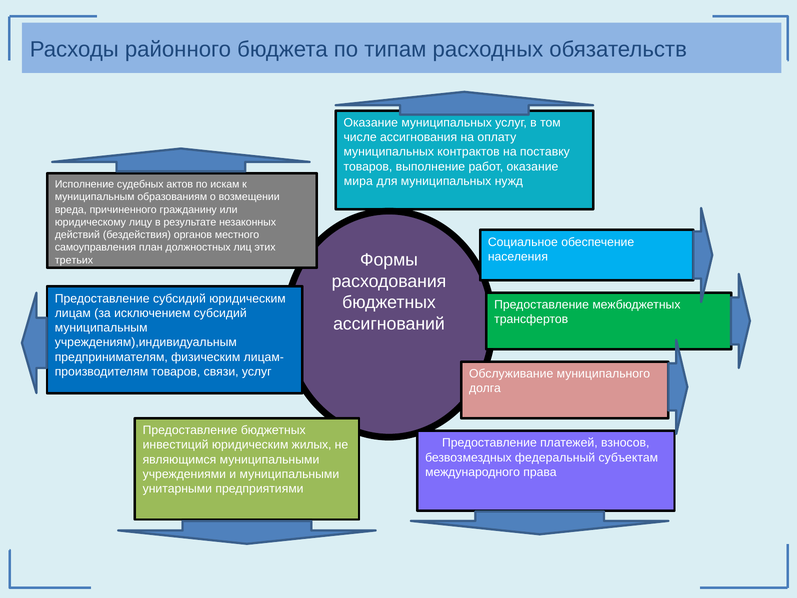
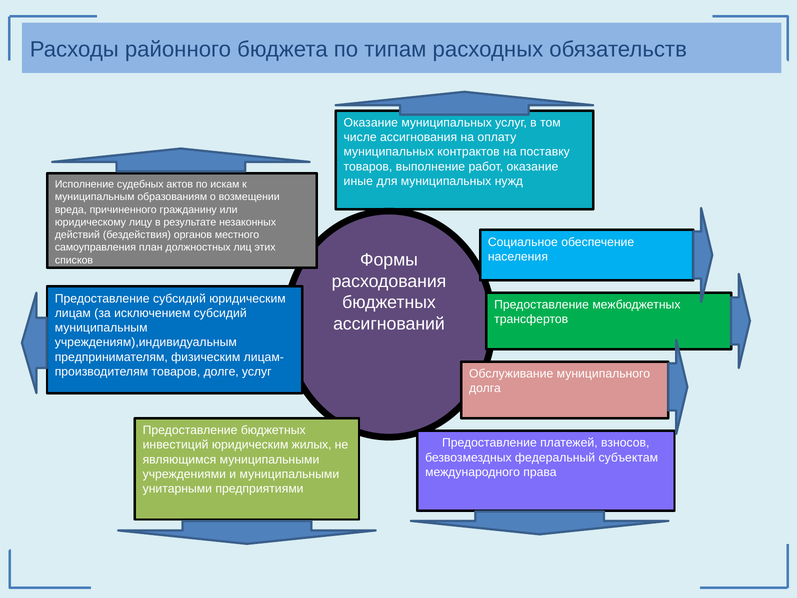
мира: мира -> иные
третьих: третьих -> списков
связи: связи -> долге
